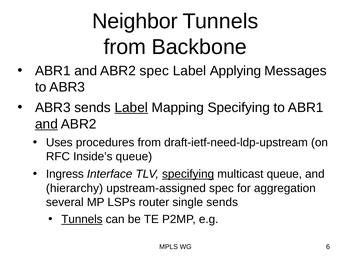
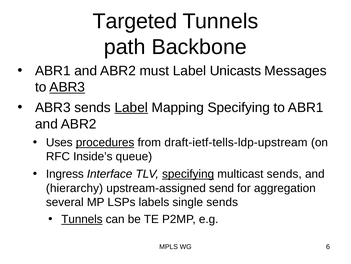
Neighbor: Neighbor -> Targeted
from at (125, 47): from -> path
ABR2 spec: spec -> must
Applying: Applying -> Unicasts
ABR3 at (67, 87) underline: none -> present
and at (46, 124) underline: present -> none
procedures underline: none -> present
draft-ietf-need-ldp-upstream: draft-ietf-need-ldp-upstream -> draft-ietf-tells-ldp-upstream
multicast queue: queue -> sends
upstream-assigned spec: spec -> send
router: router -> labels
